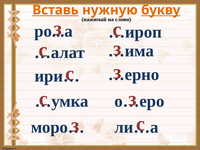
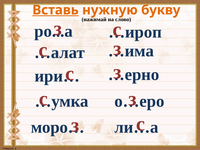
букву underline: present -> none
